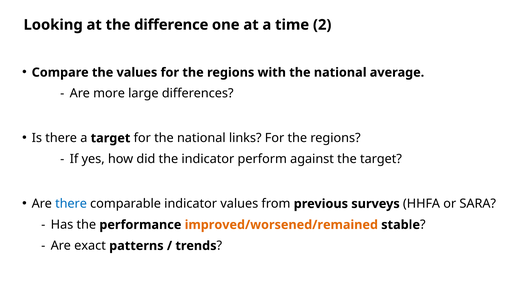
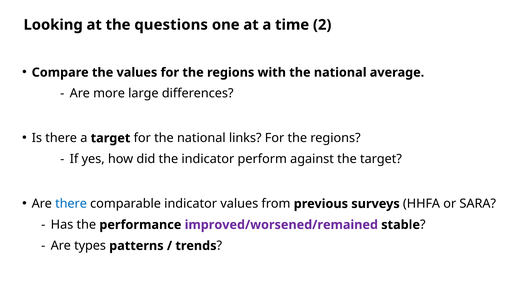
difference: difference -> questions
improved/worsened/remained colour: orange -> purple
exact: exact -> types
